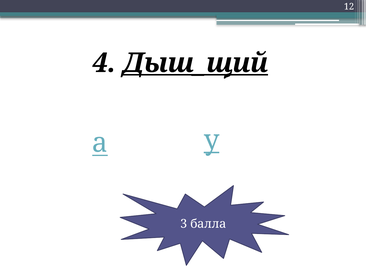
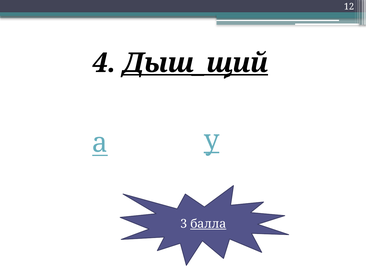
балла underline: none -> present
